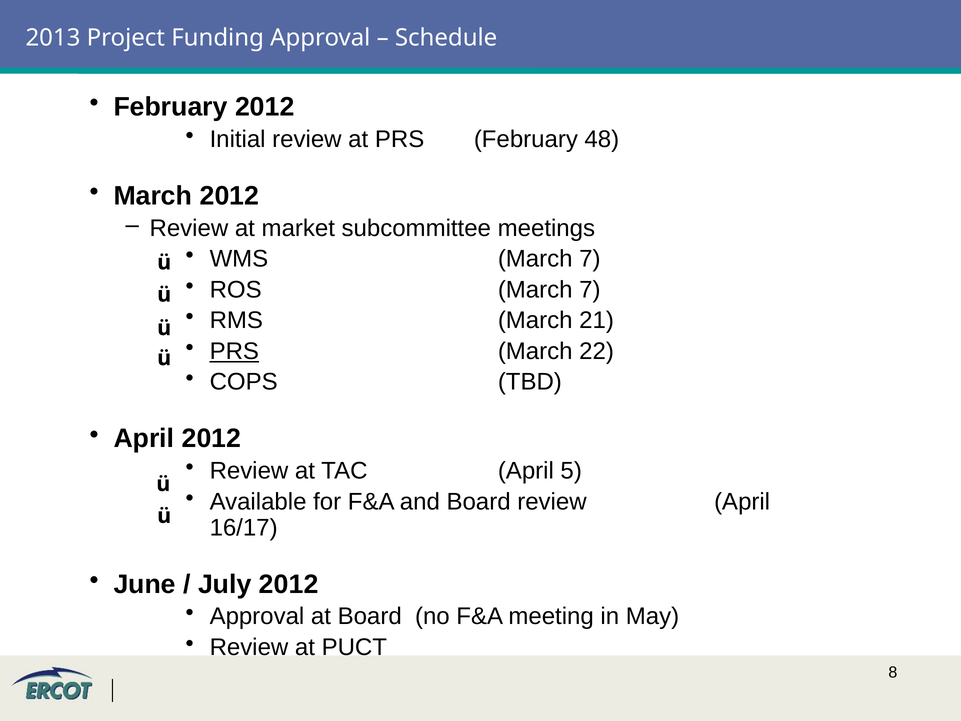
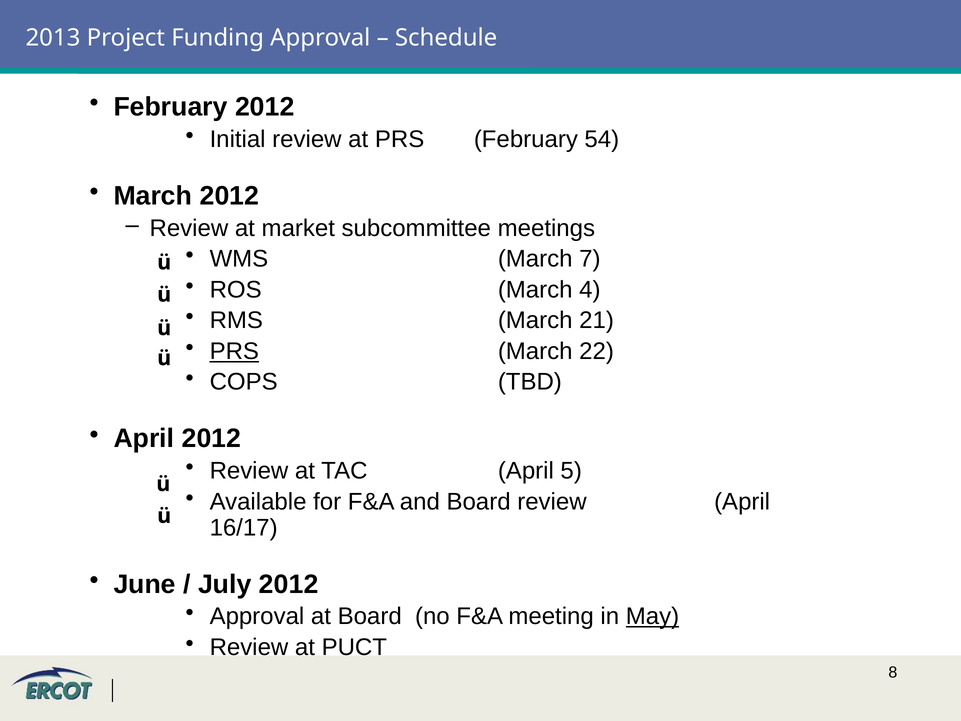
48: 48 -> 54
ROS March 7: 7 -> 4
May underline: none -> present
